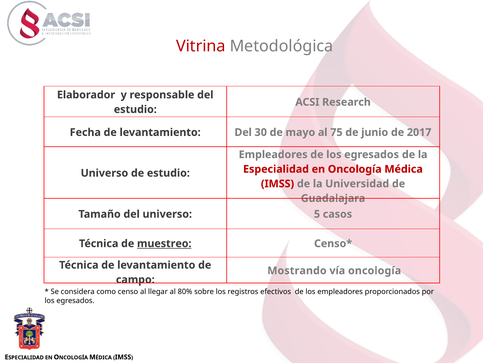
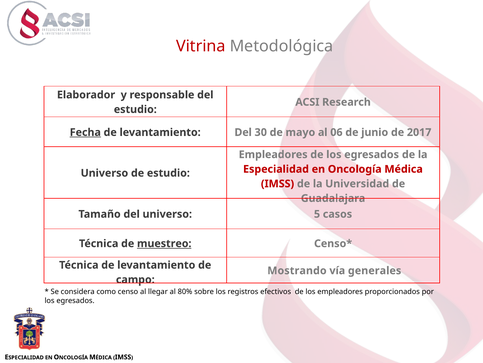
Fecha underline: none -> present
75: 75 -> 06
vía oncología: oncología -> generales
